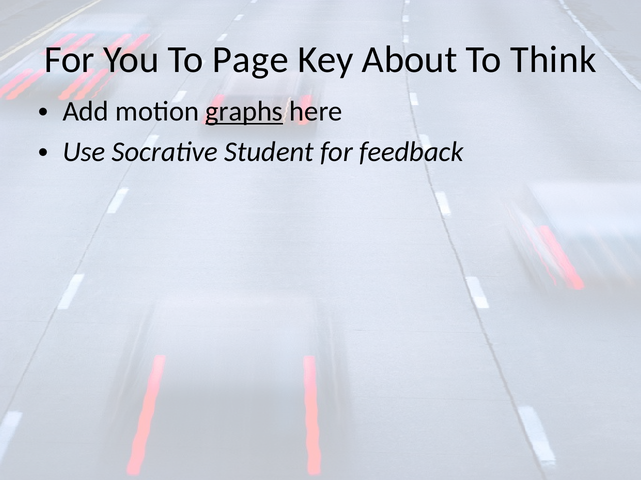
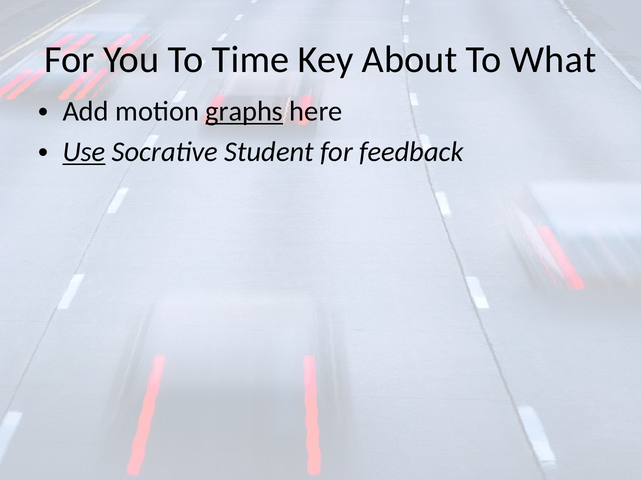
Page: Page -> Time
Think: Think -> What
Use underline: none -> present
